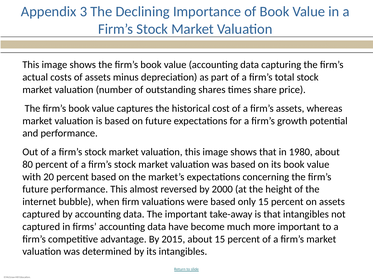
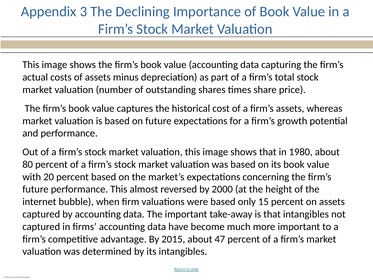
about 15: 15 -> 47
